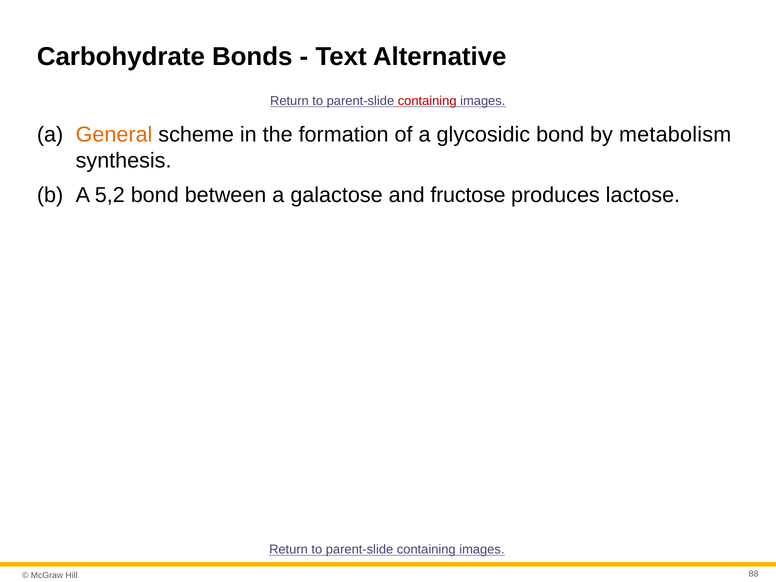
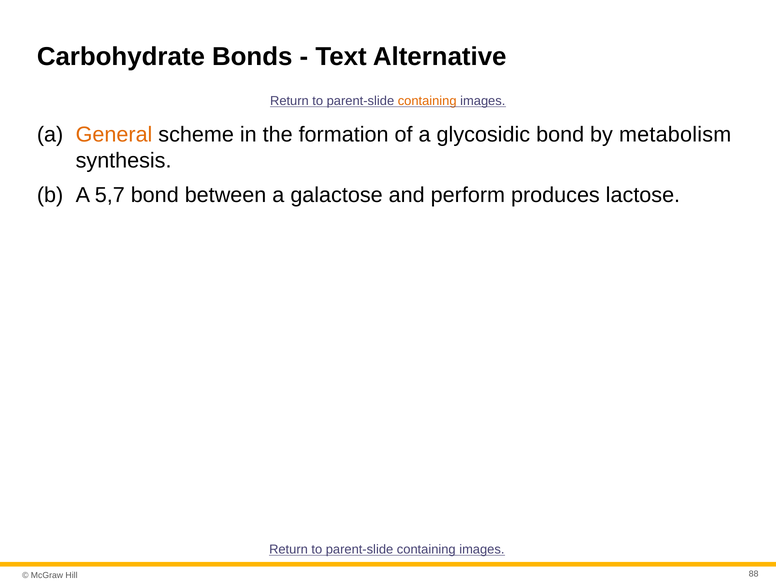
containing at (427, 101) colour: red -> orange
5,2: 5,2 -> 5,7
fructose: fructose -> perform
